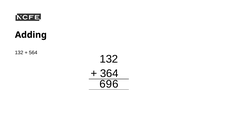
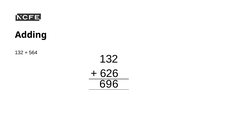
364: 364 -> 626
